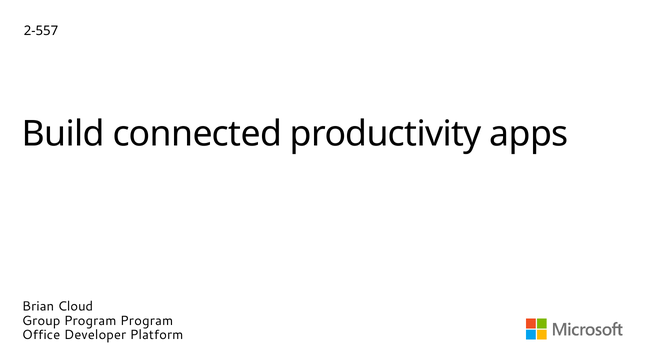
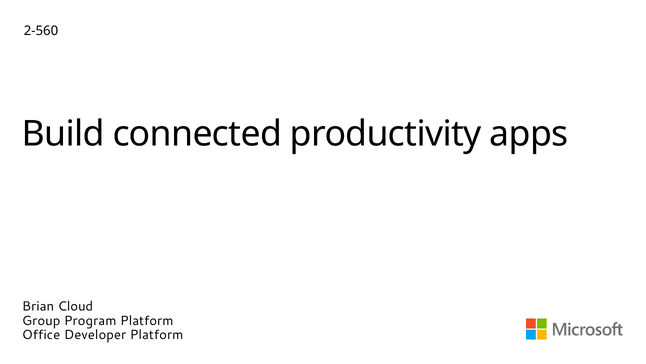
2-557: 2-557 -> 2-560
Program Program: Program -> Platform
